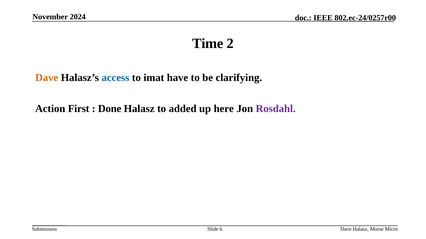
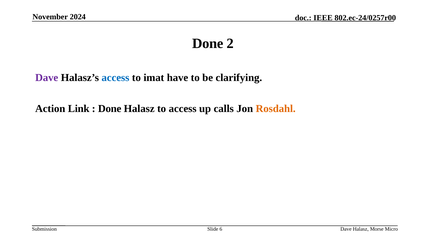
Time at (208, 44): Time -> Done
Dave at (47, 78) colour: orange -> purple
First: First -> Link
to added: added -> access
here: here -> calls
Rosdahl colour: purple -> orange
